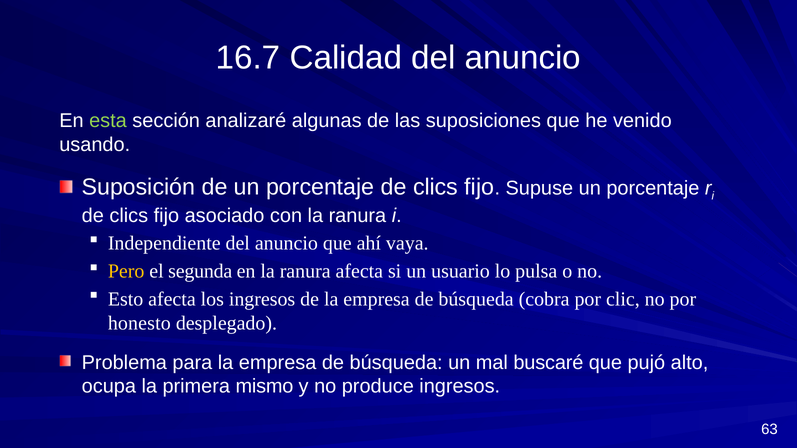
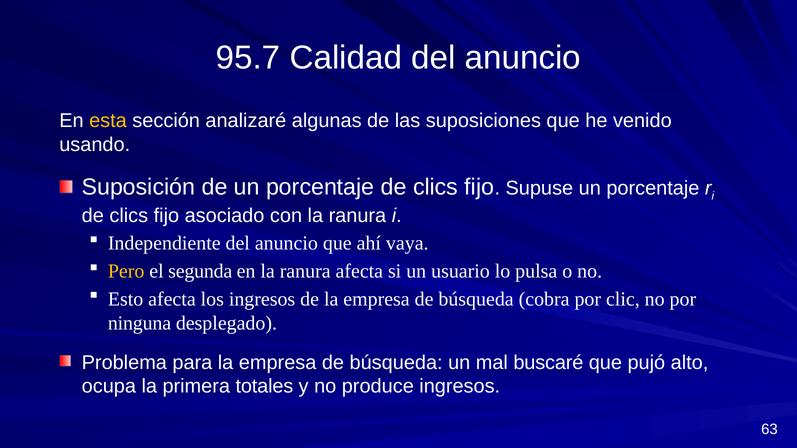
16.7: 16.7 -> 95.7
esta colour: light green -> yellow
honesto: honesto -> ninguna
mismo: mismo -> totales
